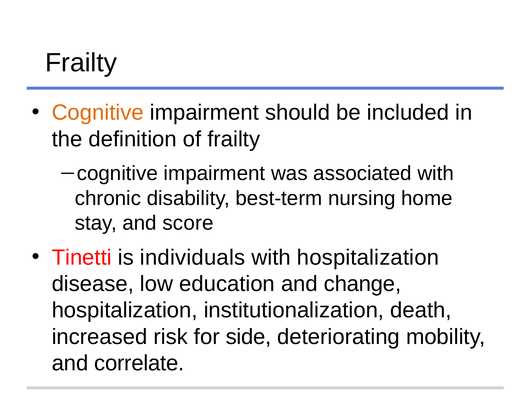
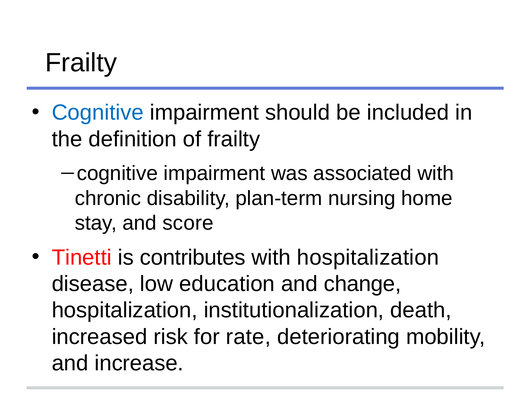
Cognitive colour: orange -> blue
best-term: best-term -> plan-term
individuals: individuals -> contributes
side: side -> rate
correlate: correlate -> increase
